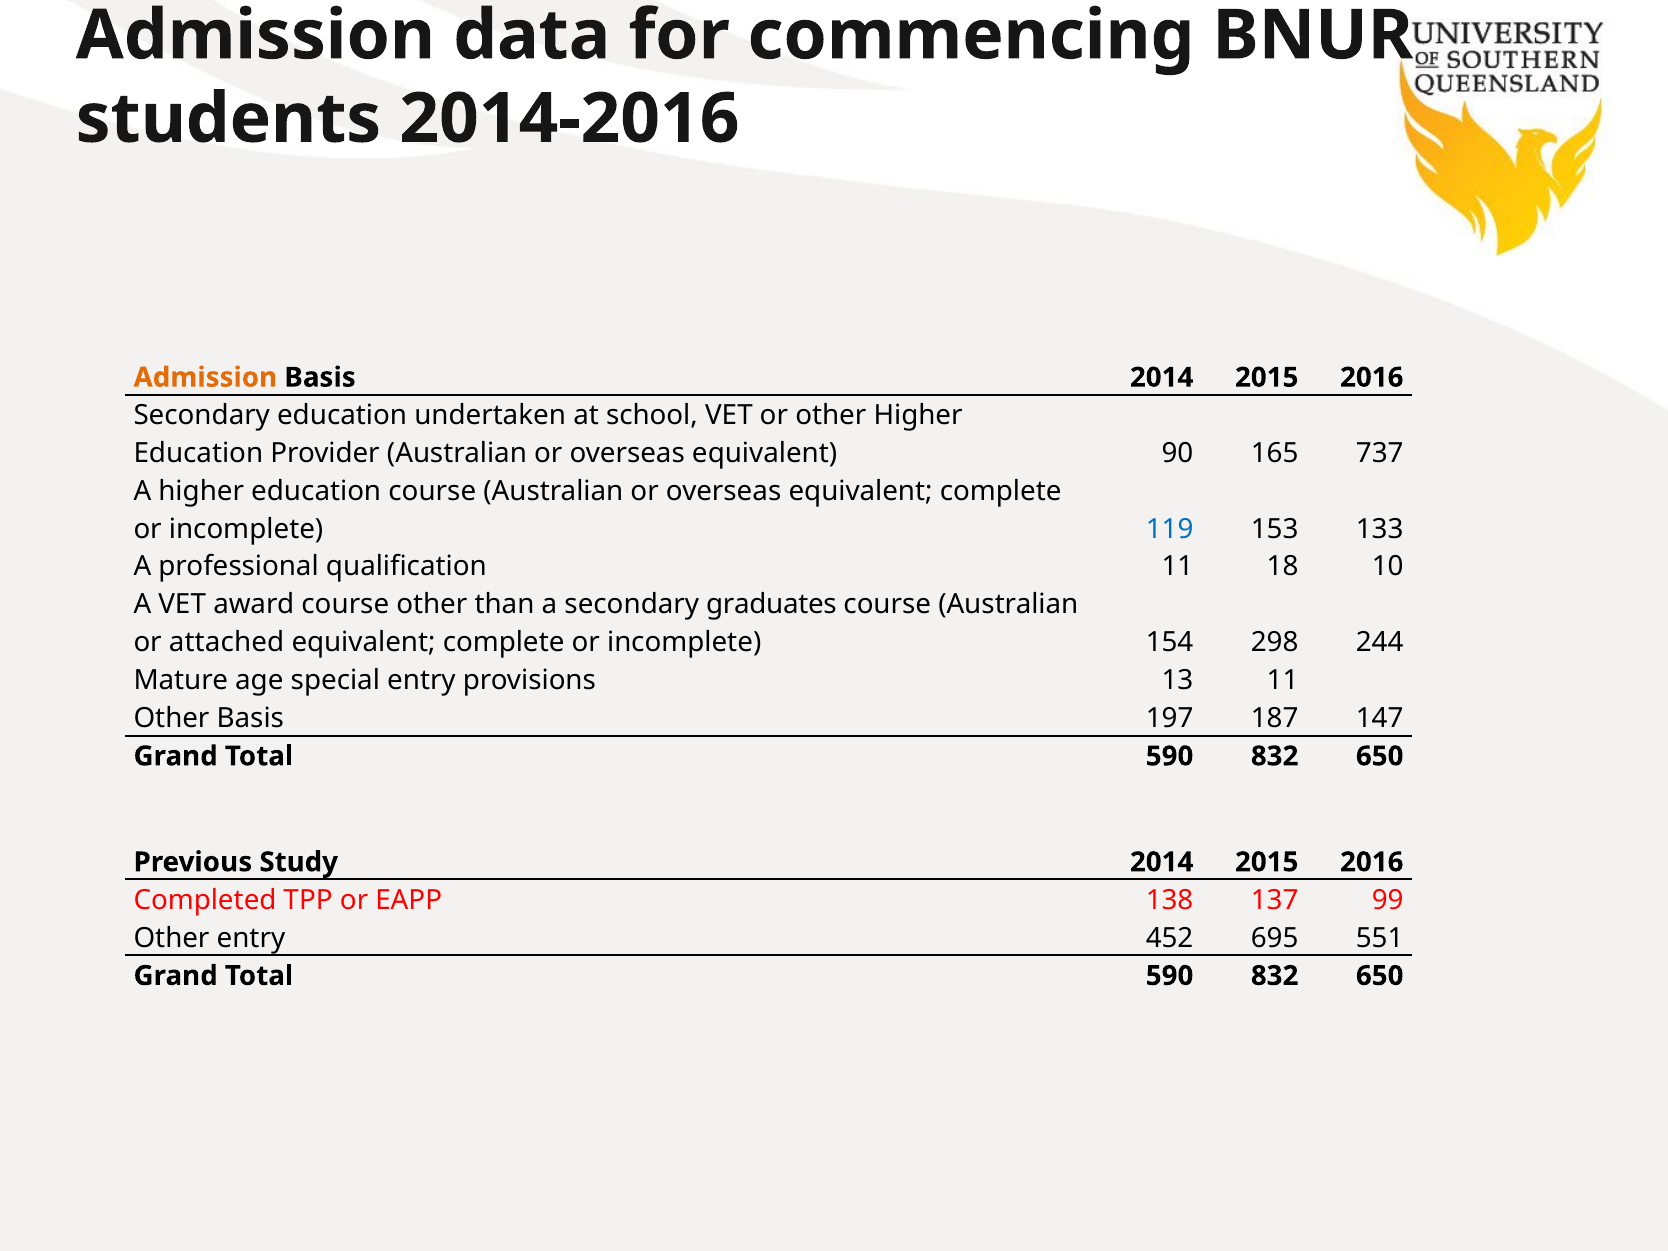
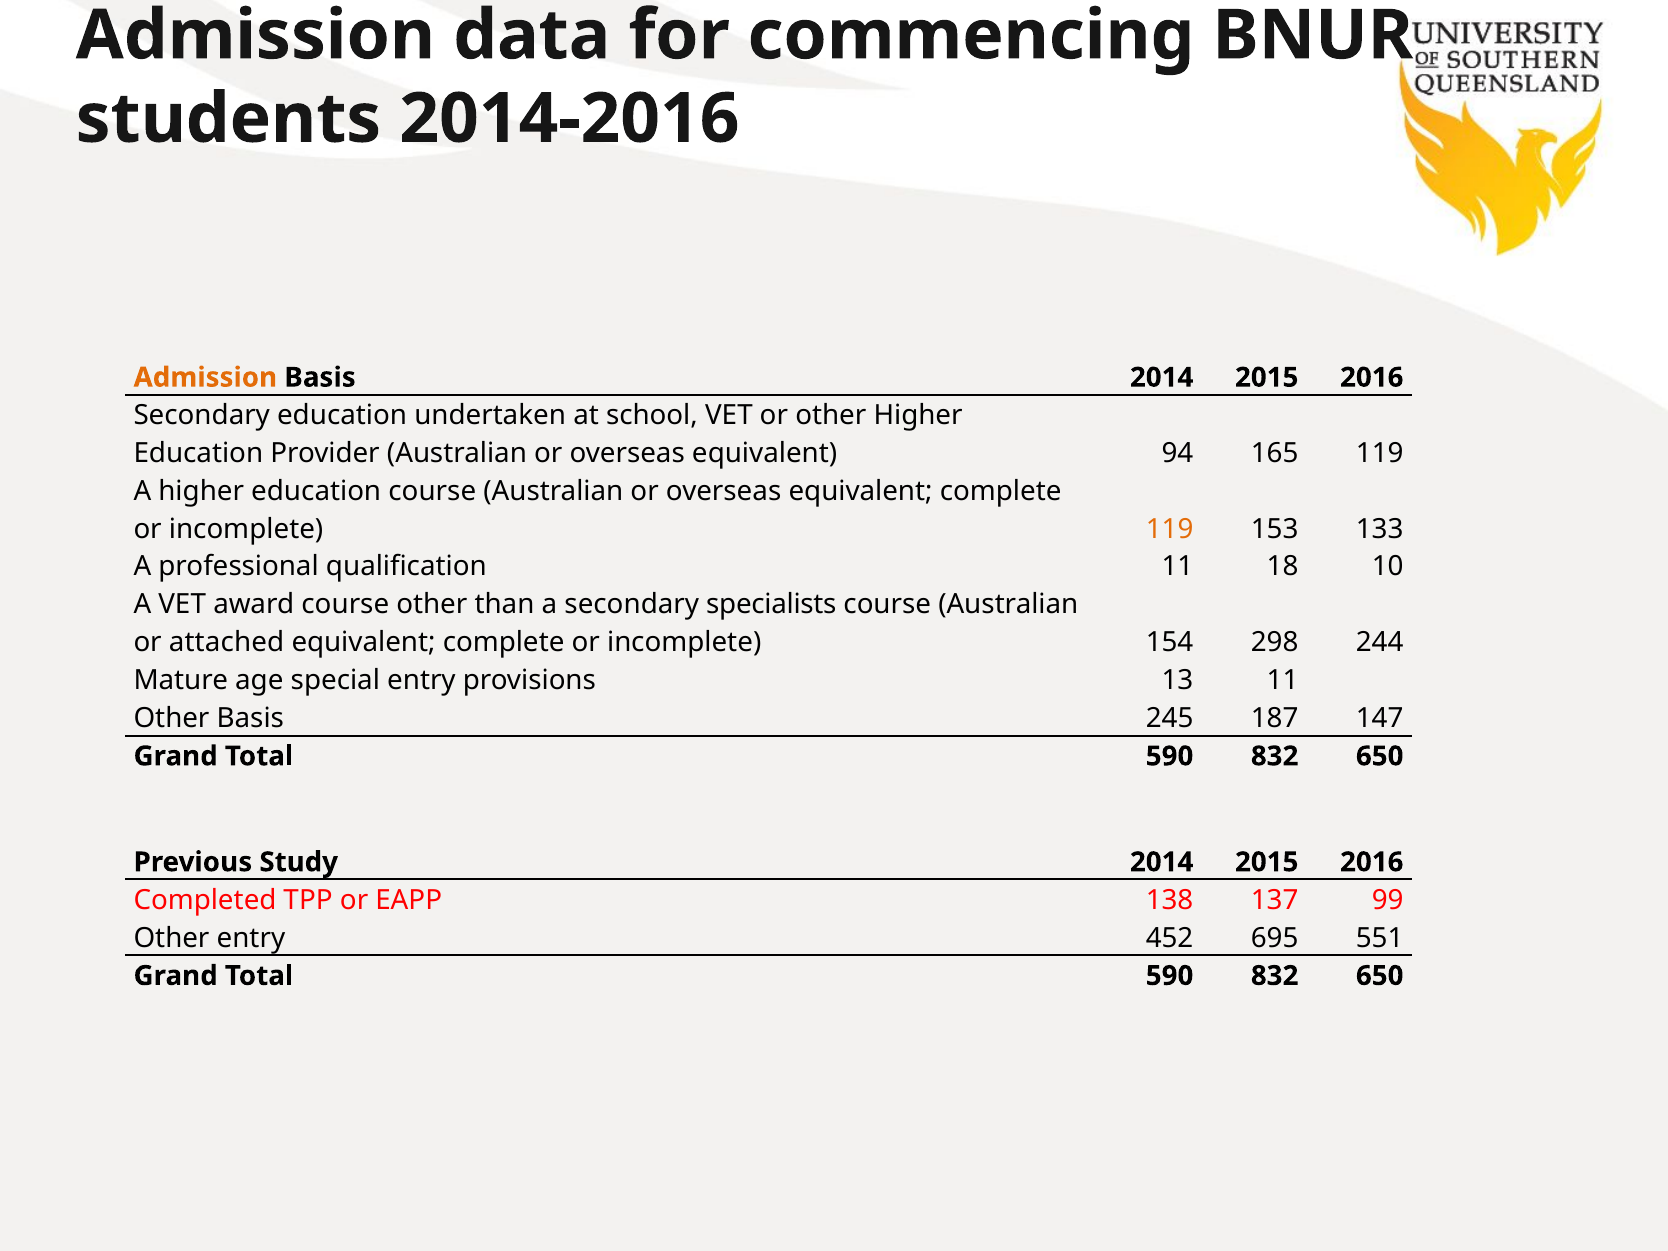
90: 90 -> 94
165 737: 737 -> 119
119 at (1170, 529) colour: blue -> orange
graduates: graduates -> specialists
197: 197 -> 245
